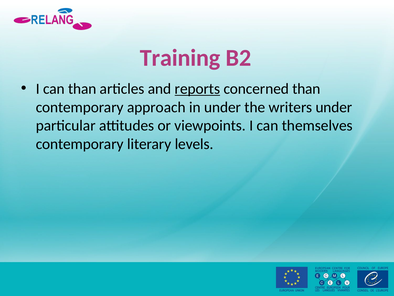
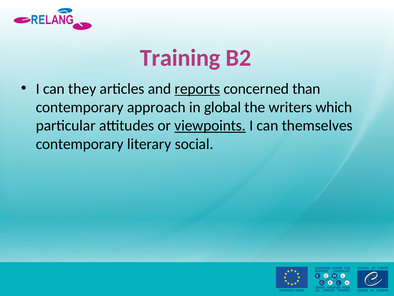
can than: than -> they
in under: under -> global
writers under: under -> which
viewpoints underline: none -> present
levels: levels -> social
